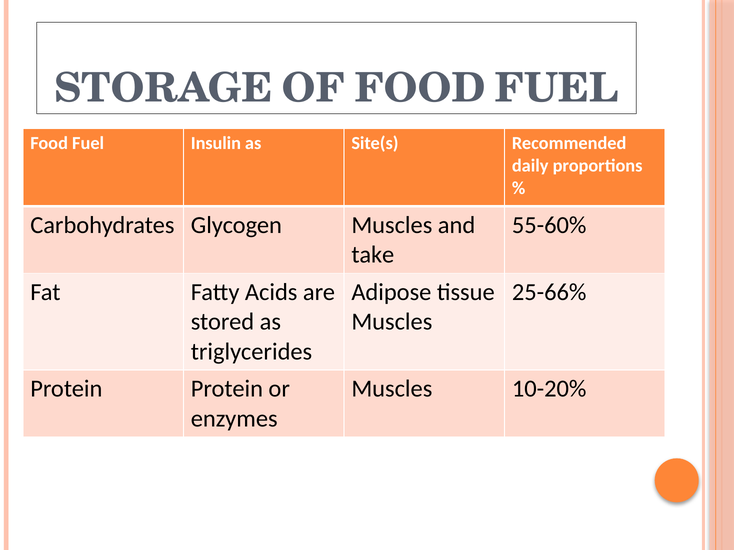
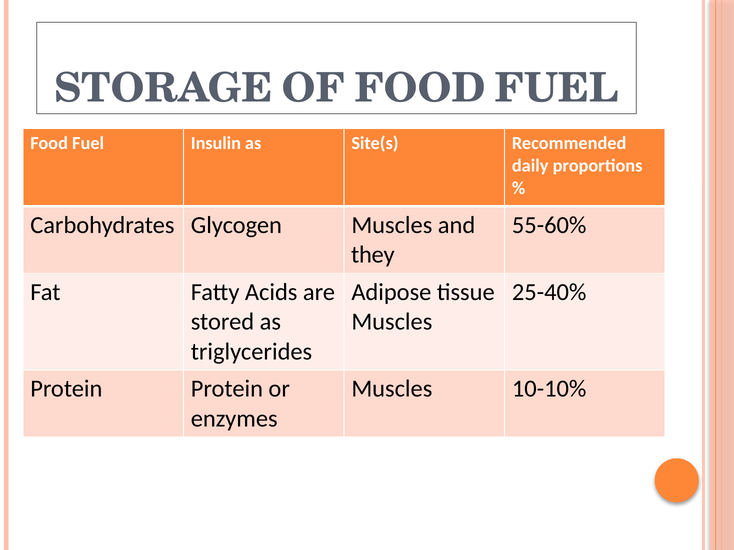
take: take -> they
25-66%: 25-66% -> 25-40%
10-20%: 10-20% -> 10-10%
